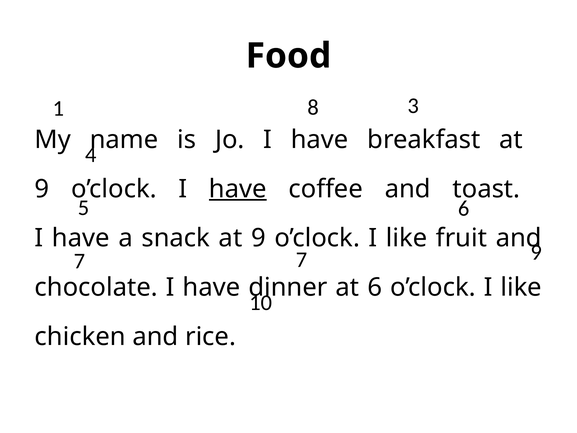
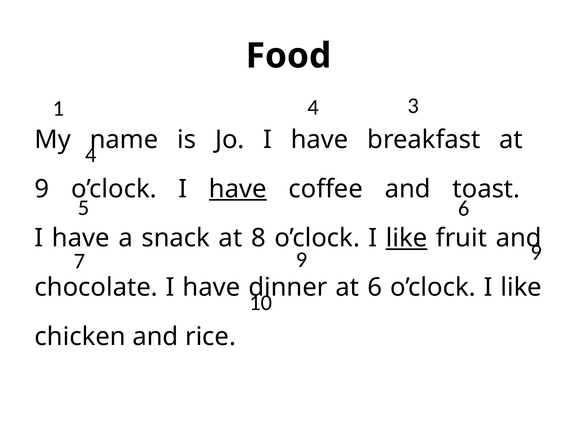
1 8: 8 -> 4
snack at 9: 9 -> 8
like at (407, 238) underline: none -> present
7 7: 7 -> 9
